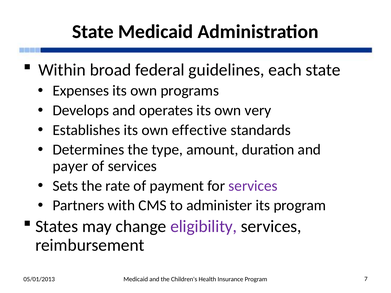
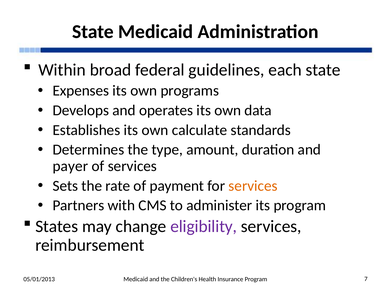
very: very -> data
effective: effective -> calculate
services at (253, 186) colour: purple -> orange
